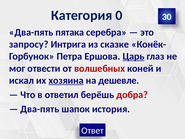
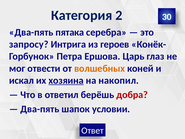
0: 0 -> 2
сказке: сказке -> героев
Царь underline: present -> none
волшебных colour: red -> orange
дешевле: дешевле -> накопил
история: история -> условии
